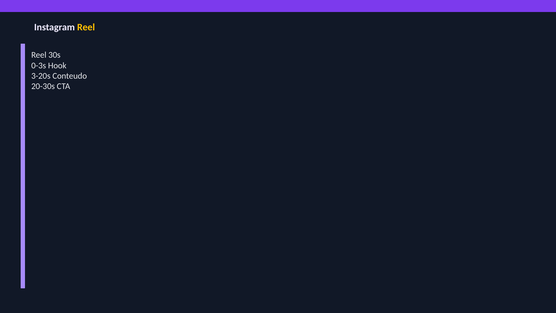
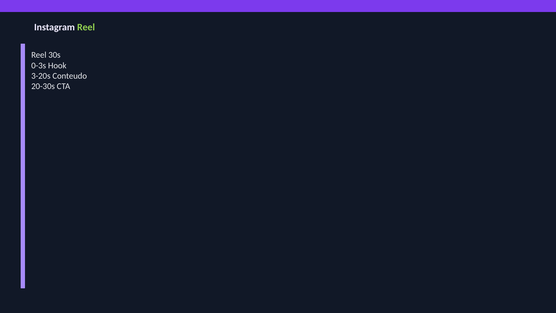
Reel at (86, 27) colour: yellow -> light green
